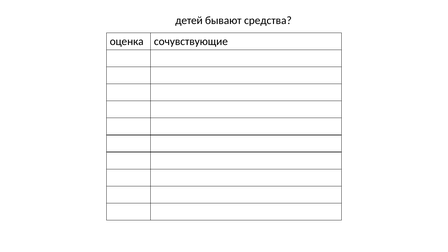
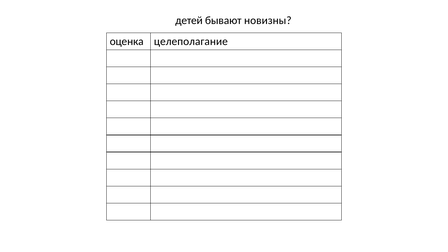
средства: средства -> новизны
сочувствующие: сочувствующие -> целеполагание
